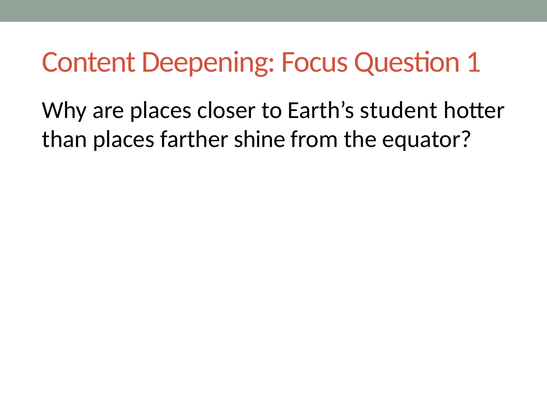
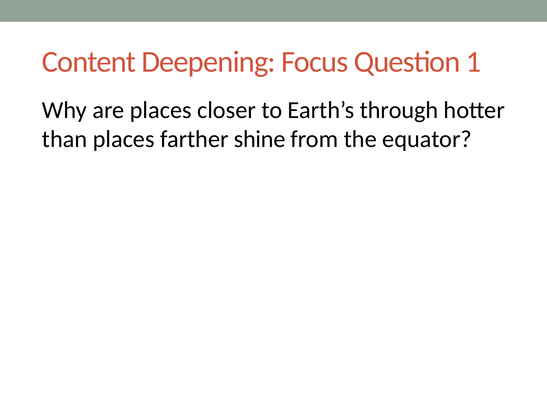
student: student -> through
